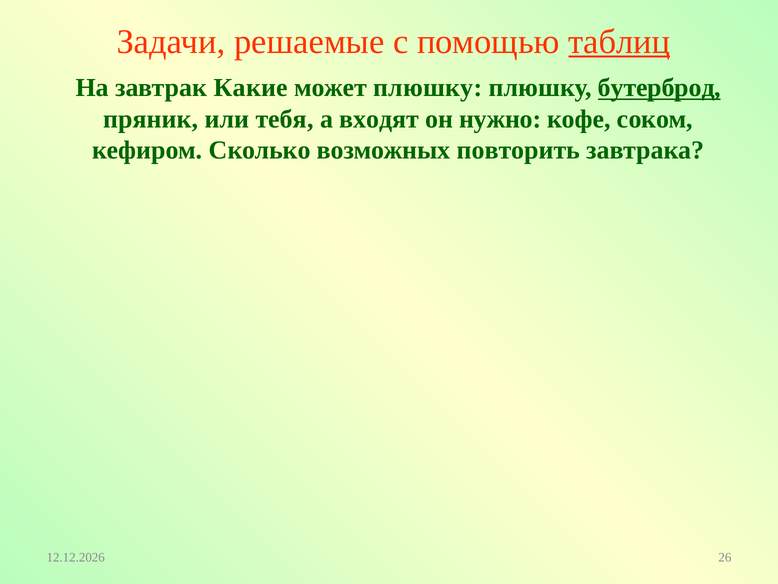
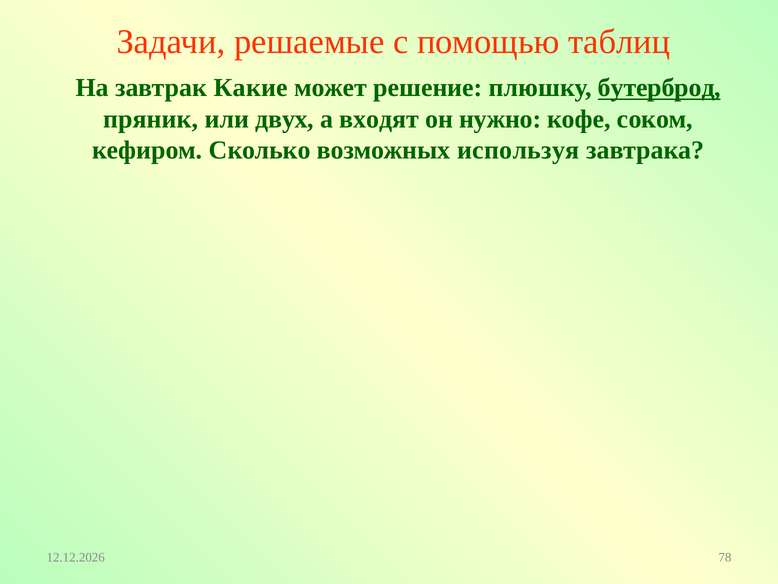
таблиц underline: present -> none
может плюшку: плюшку -> решение
тебя: тебя -> двух
повторить: повторить -> используя
26: 26 -> 78
